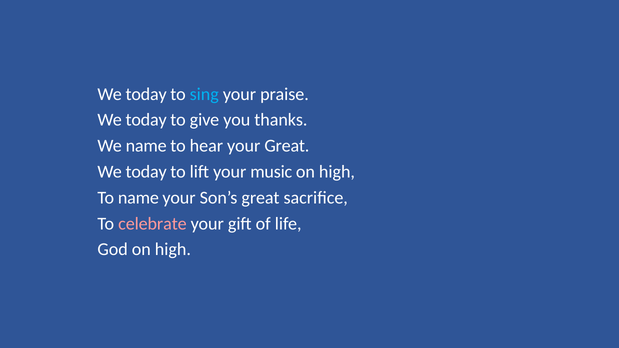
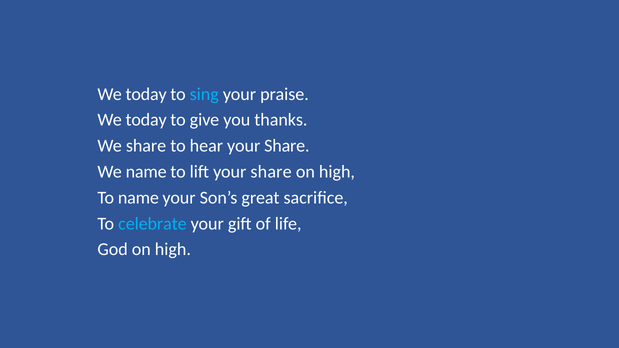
We name: name -> share
hear your Great: Great -> Share
today at (146, 172): today -> name
lift your music: music -> share
celebrate colour: pink -> light blue
